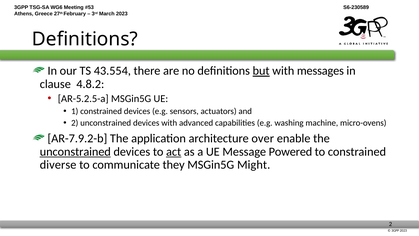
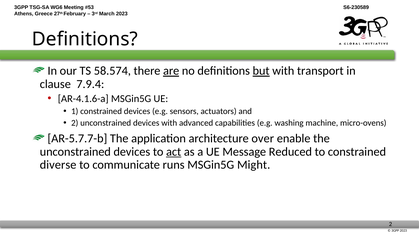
43.554: 43.554 -> 58.574
are underline: none -> present
messages: messages -> transport
4.8.2: 4.8.2 -> 7.9.4
AR-5.2.5-a: AR-5.2.5-a -> AR-4.1.6-a
AR-7.9.2-b: AR-7.9.2-b -> AR-5.7.7-b
unconstrained at (75, 152) underline: present -> none
Powered: Powered -> Reduced
they: they -> runs
